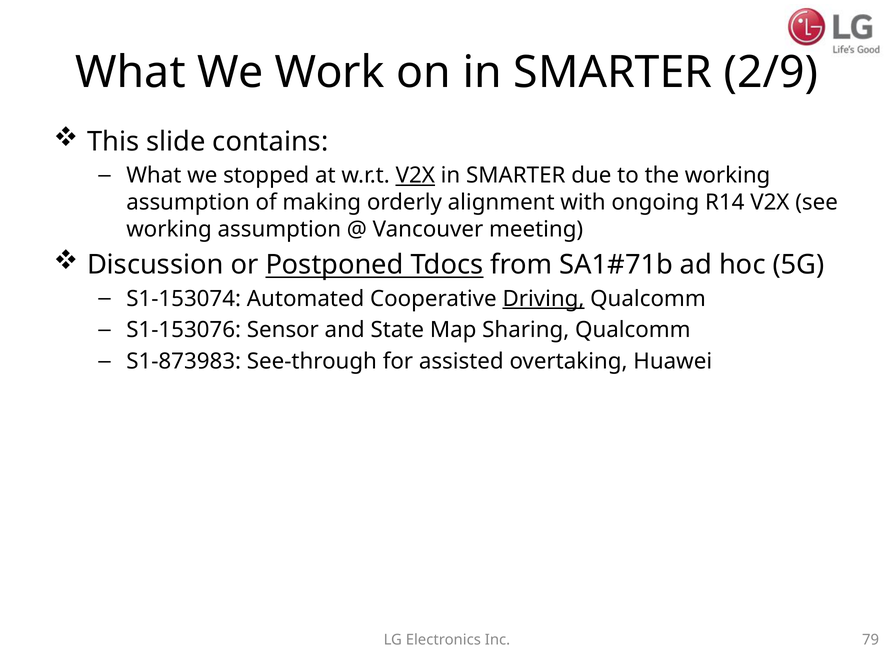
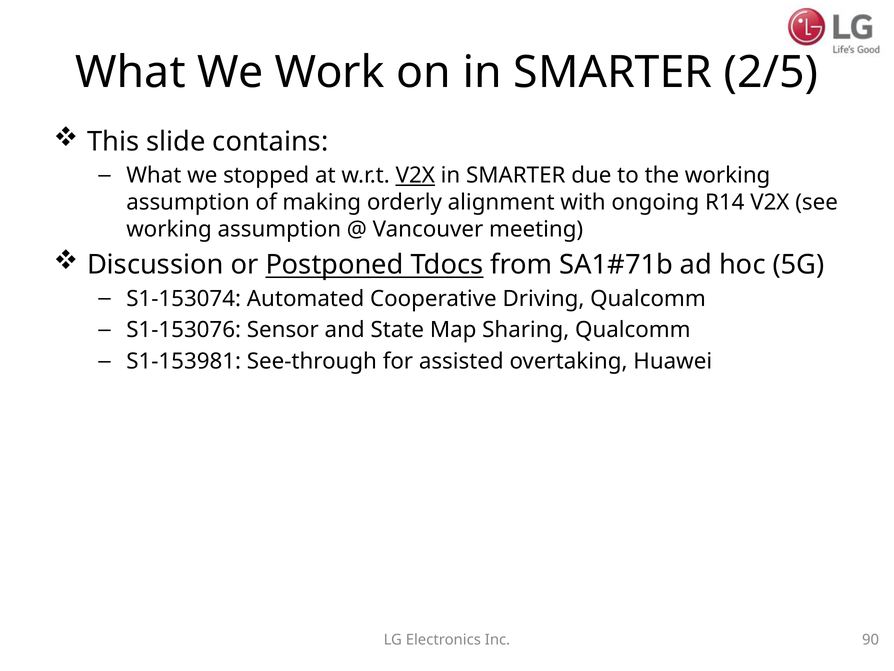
2/9: 2/9 -> 2/5
Driving underline: present -> none
S1-873983: S1-873983 -> S1-153981
79: 79 -> 90
